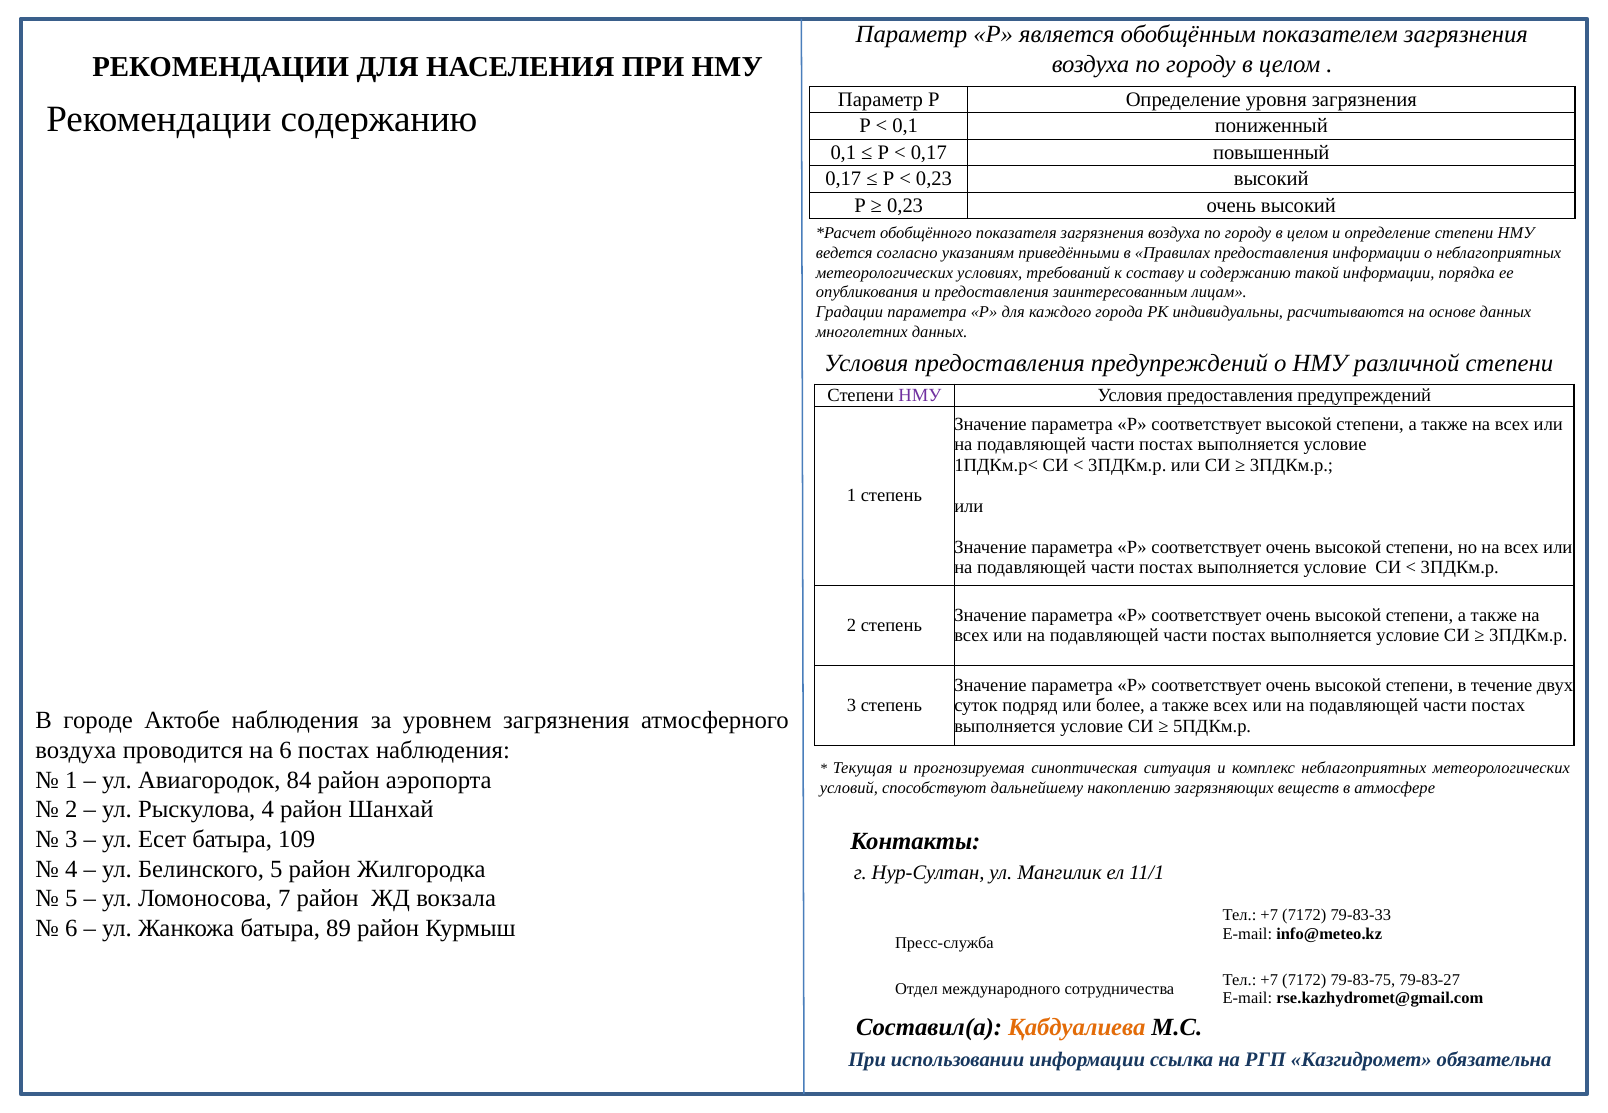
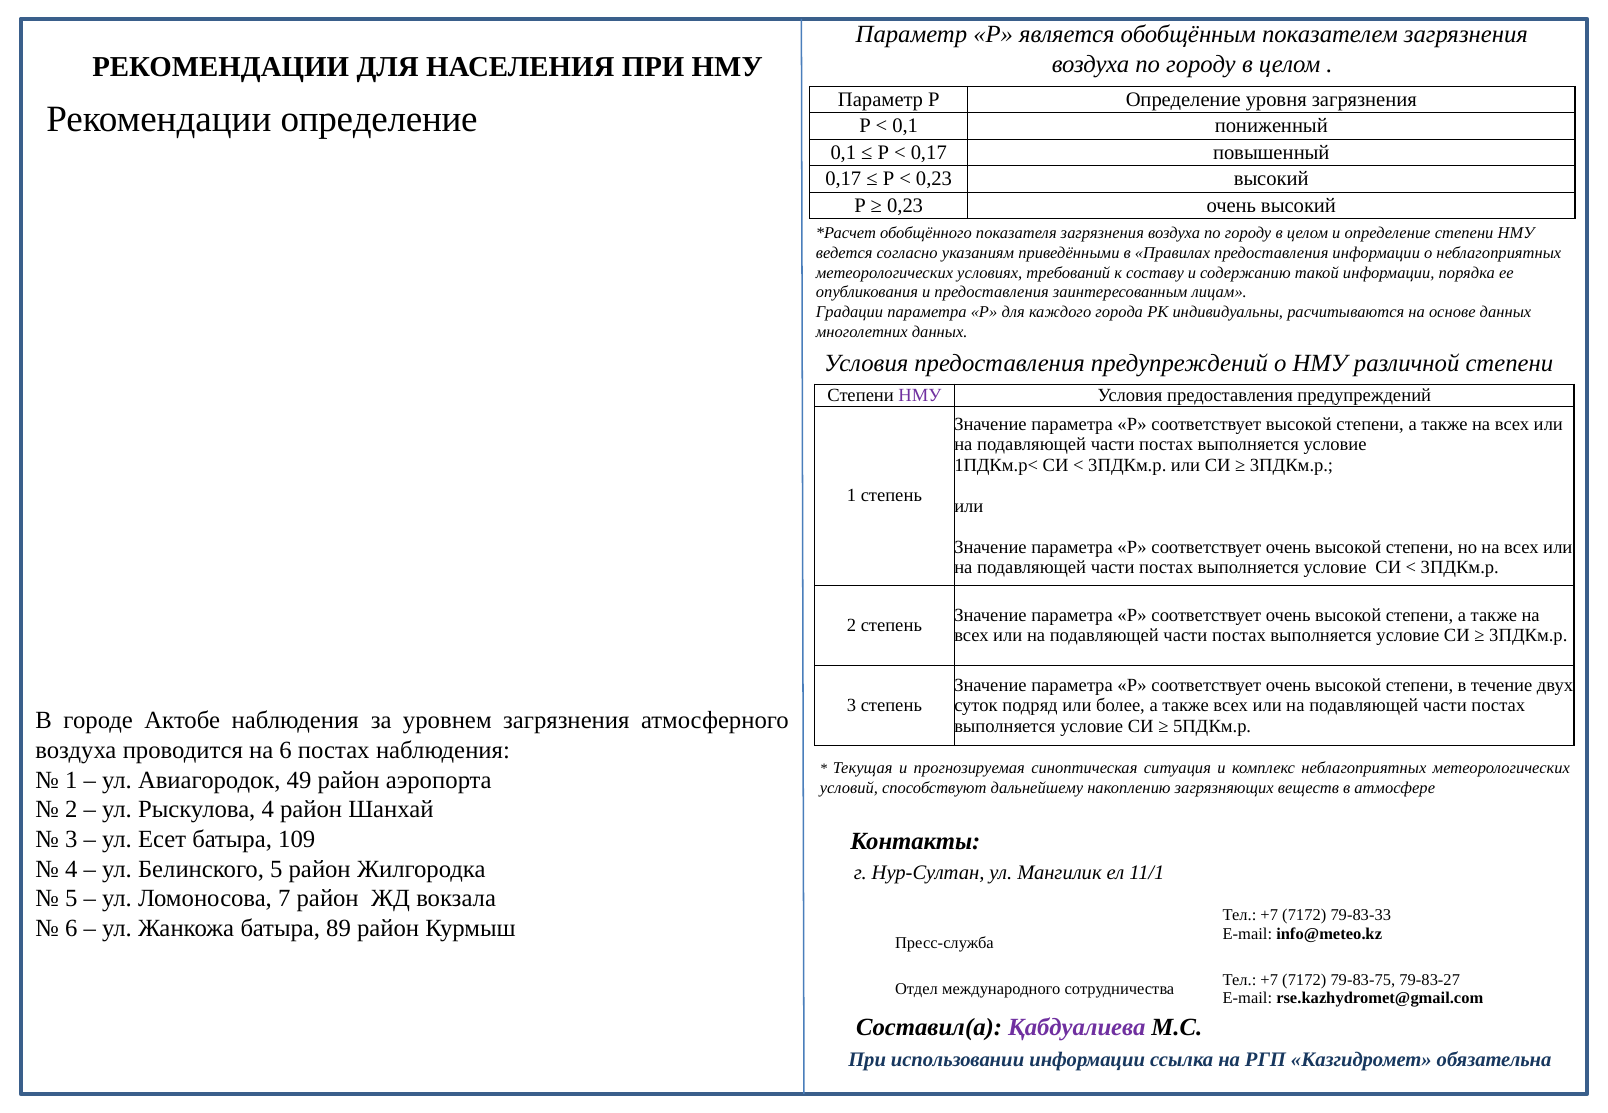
Рекомендации содержанию: содержанию -> определение
84: 84 -> 49
Қабдуалиева colour: orange -> purple
